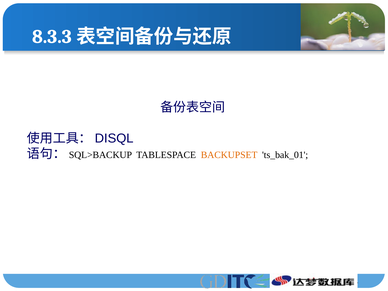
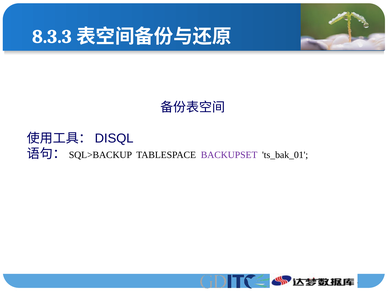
BACKUPSET colour: orange -> purple
